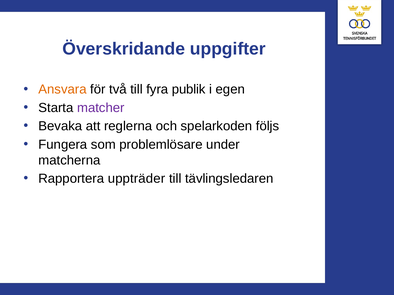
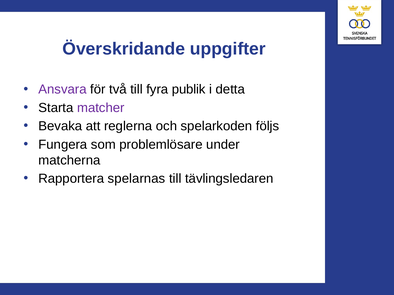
Ansvara colour: orange -> purple
egen: egen -> detta
uppträder: uppträder -> spelarnas
